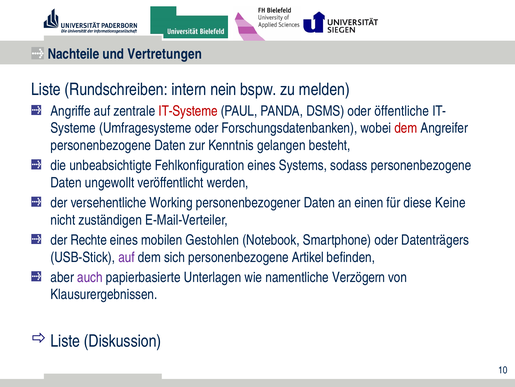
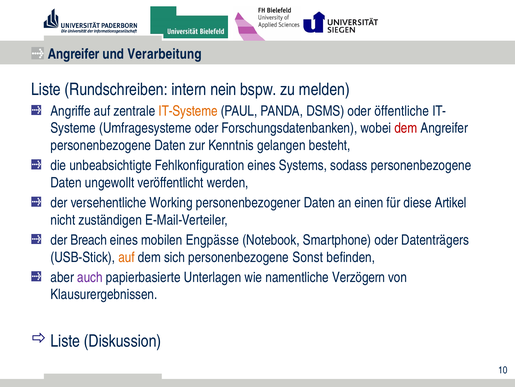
Nachteile at (74, 54): Nachteile -> Angreifer
Vertretungen: Vertretungen -> Verarbeitung
IT-Systeme colour: red -> orange
Keine: Keine -> Artikel
Rechte: Rechte -> Breach
Gestohlen: Gestohlen -> Engpässe
auf at (127, 257) colour: purple -> orange
Artikel: Artikel -> Sonst
